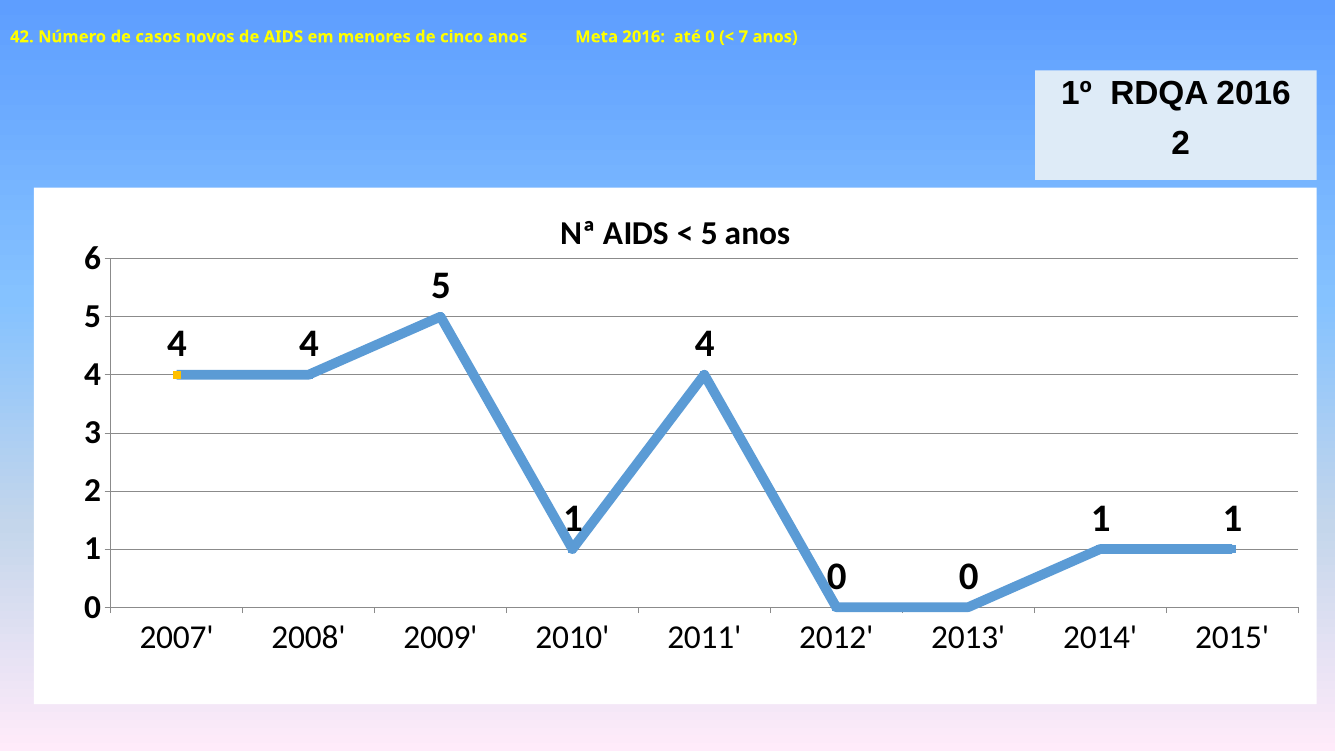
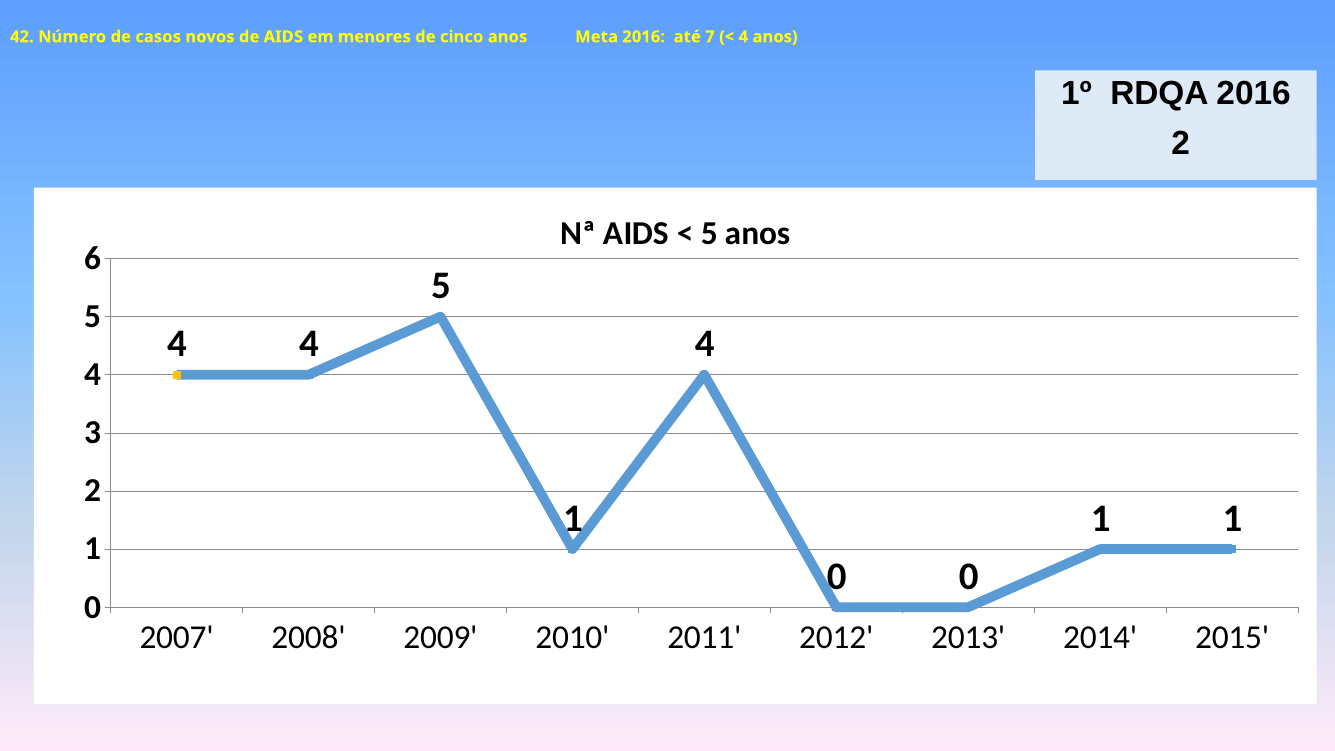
até 0: 0 -> 7
7 at (743, 37): 7 -> 4
